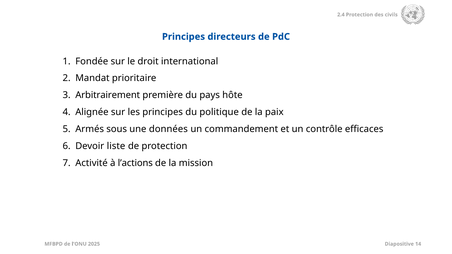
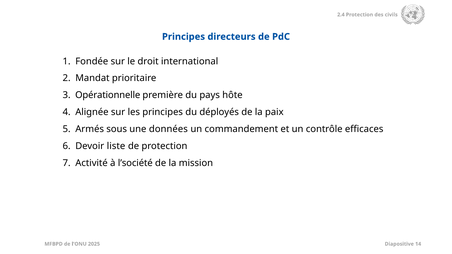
Arbitrairement: Arbitrairement -> Opérationnelle
politique: politique -> déployés
l’actions: l’actions -> l’société
